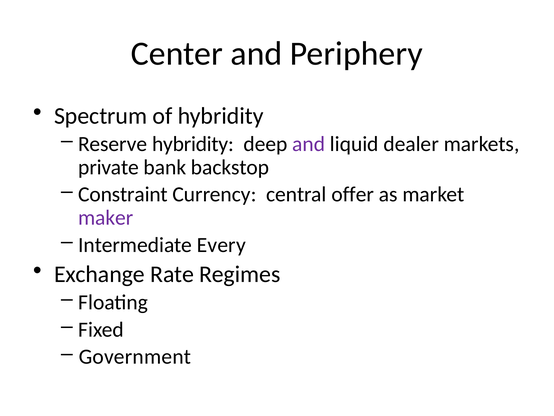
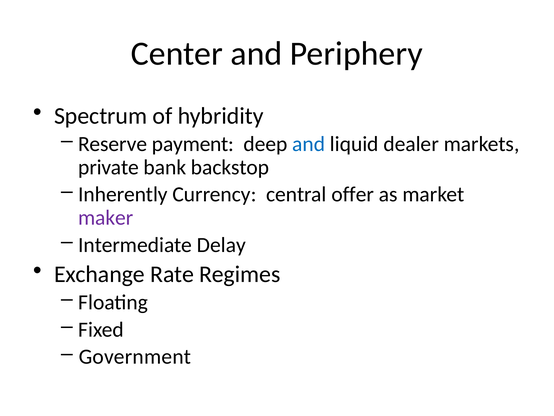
Reserve hybridity: hybridity -> payment
and at (309, 144) colour: purple -> blue
Constraint: Constraint -> Inherently
Every: Every -> Delay
